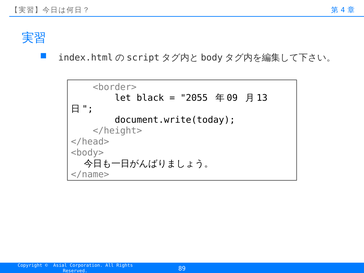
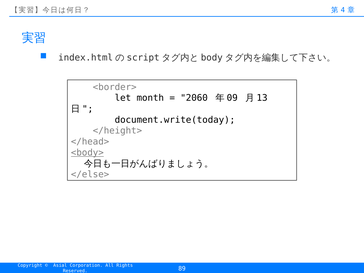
black: black -> month
2055: 2055 -> 2060
<body> underline: none -> present
</name>: </name> -> </else>
